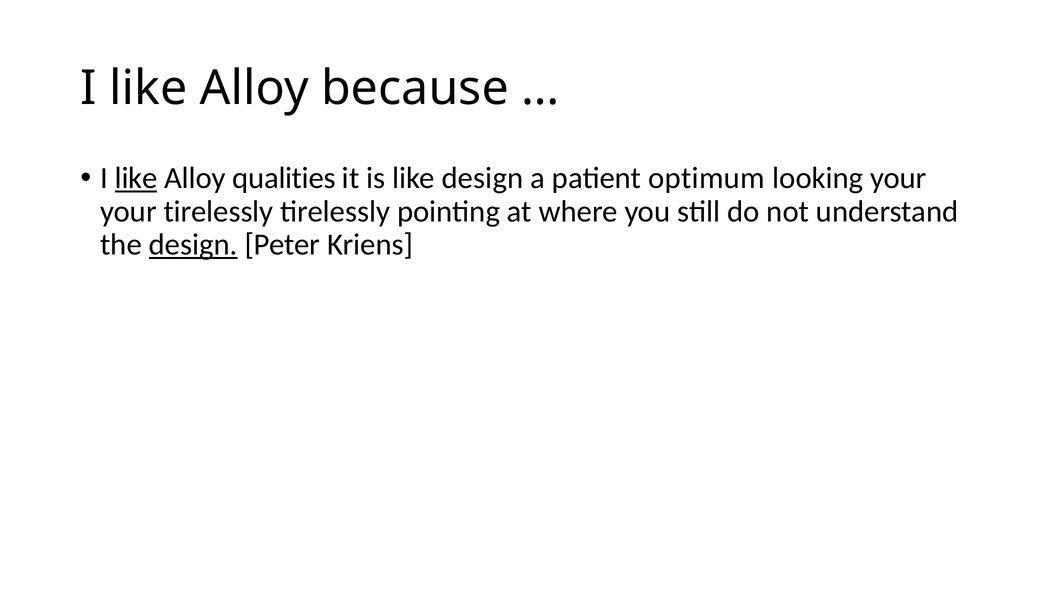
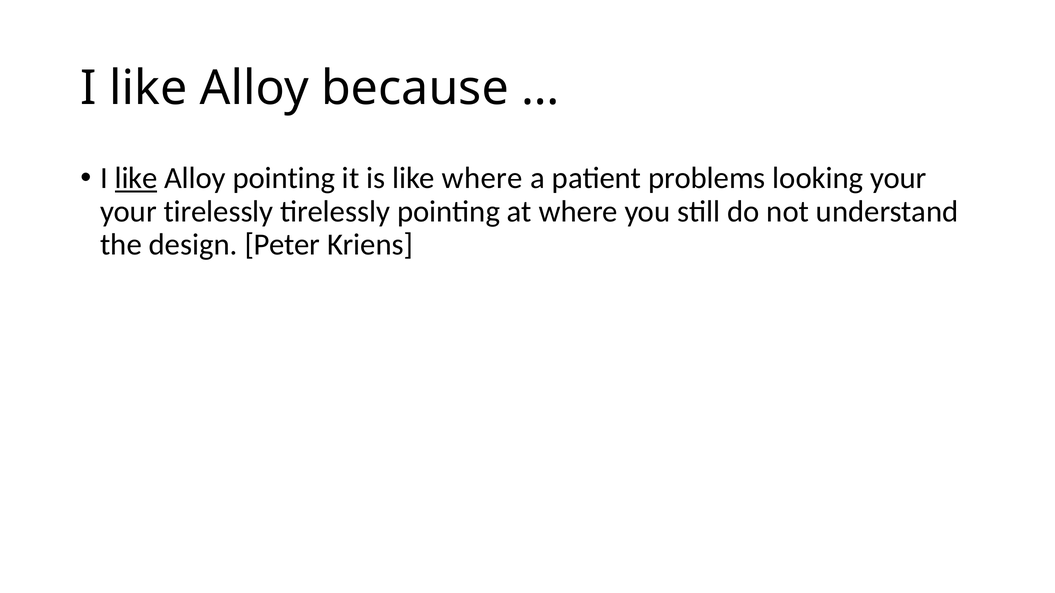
Alloy qualities: qualities -> pointing
like design: design -> where
optimum: optimum -> problems
design at (193, 245) underline: present -> none
